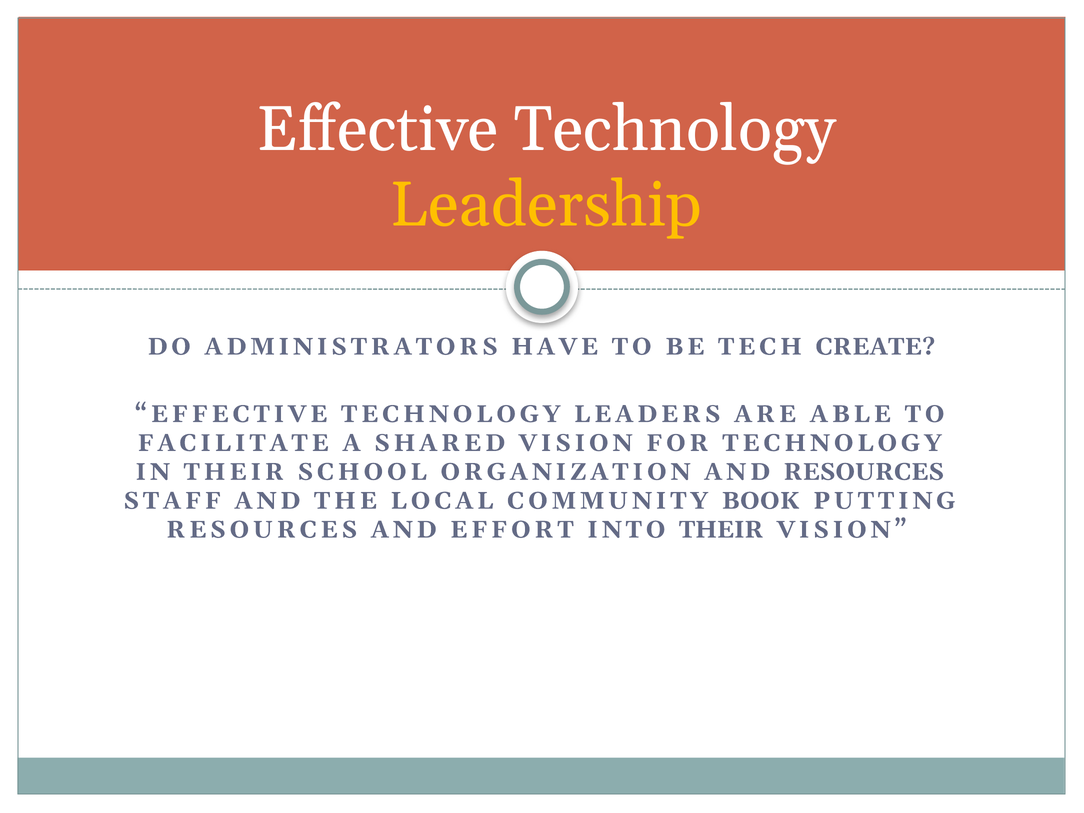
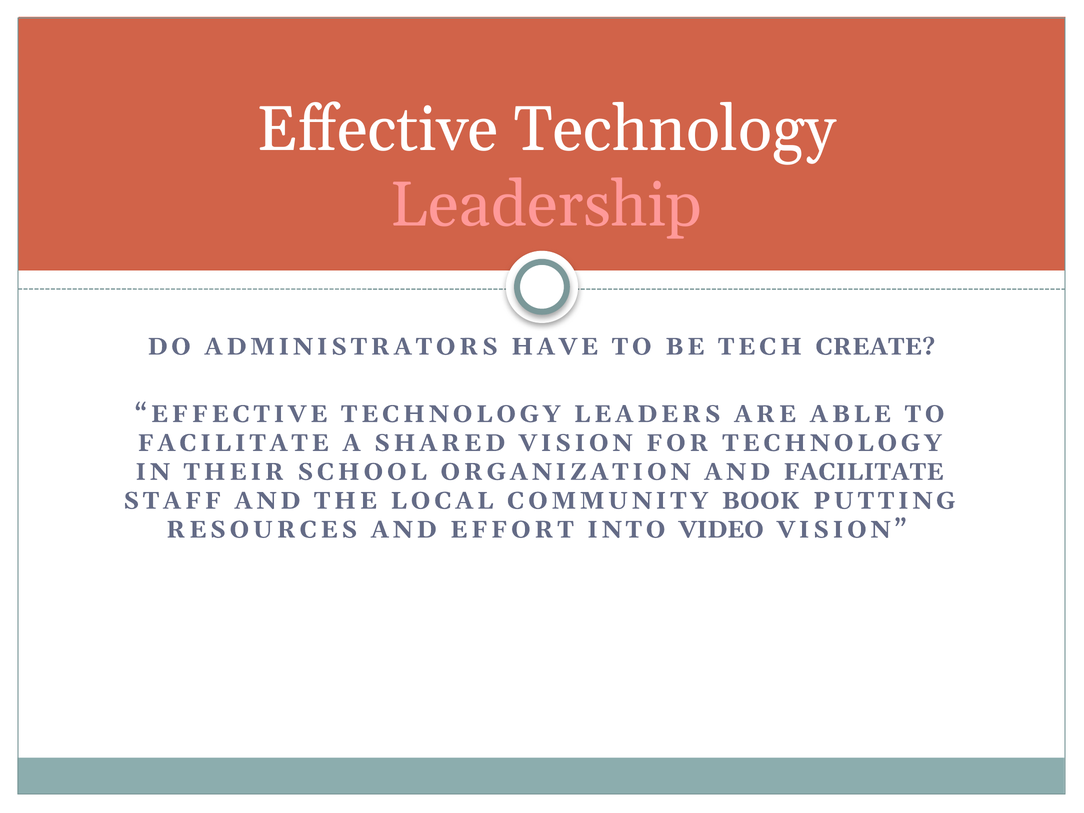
Leadership colour: yellow -> pink
AND RESOURCES: RESOURCES -> FACILITATE
INTO THEIR: THEIR -> VIDEO
